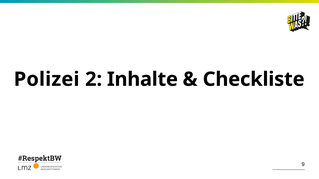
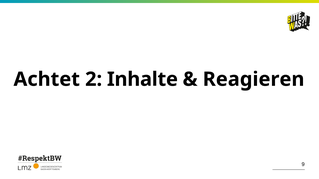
Polizei: Polizei -> Achtet
Checkliste: Checkliste -> Reagieren
